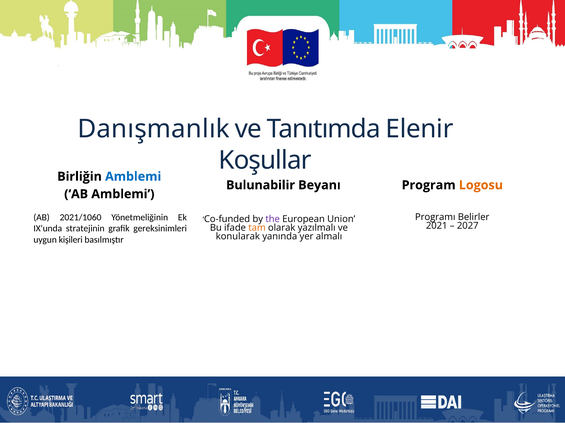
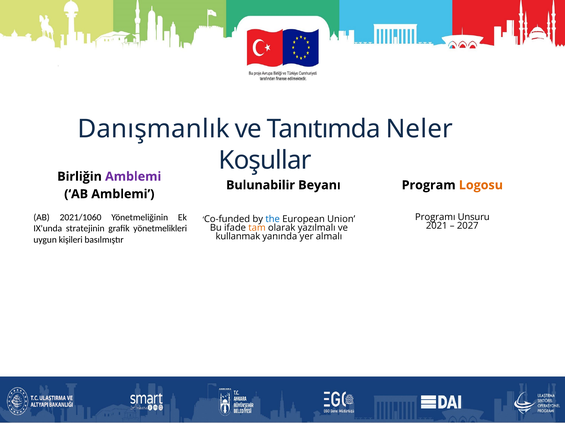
Elenir: Elenir -> Neler
Amblemi at (133, 177) colour: blue -> purple
Belirler: Belirler -> Unsuru
the colour: purple -> blue
gereksinimleri: gereksinimleri -> yönetmelikleri
konularak: konularak -> kullanmak
